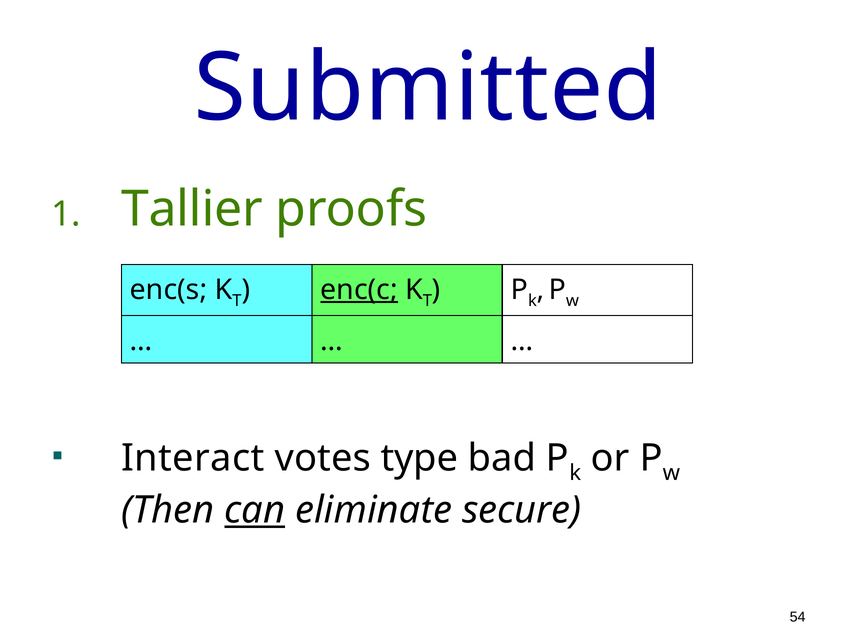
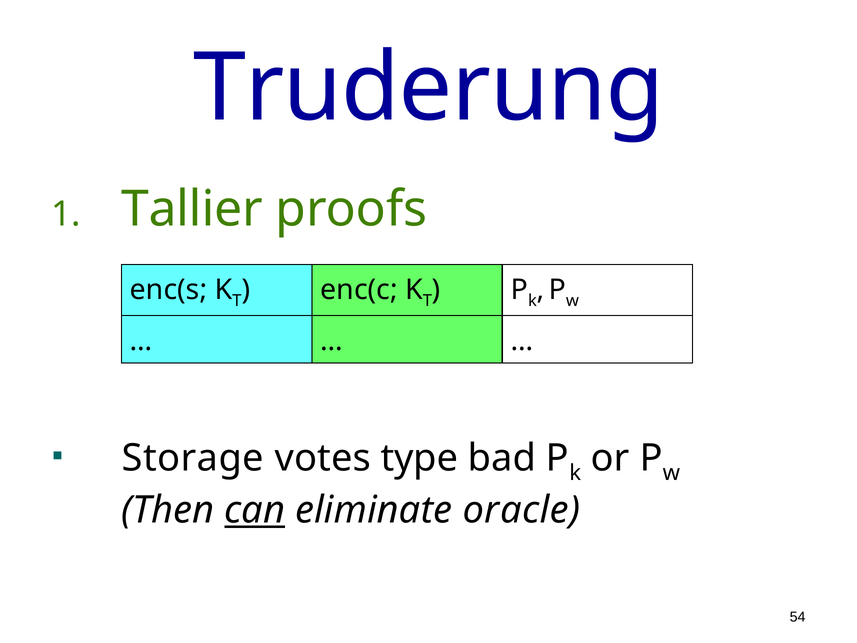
Submitted: Submitted -> Truderung
enc(c underline: present -> none
Interact: Interact -> Storage
secure: secure -> oracle
